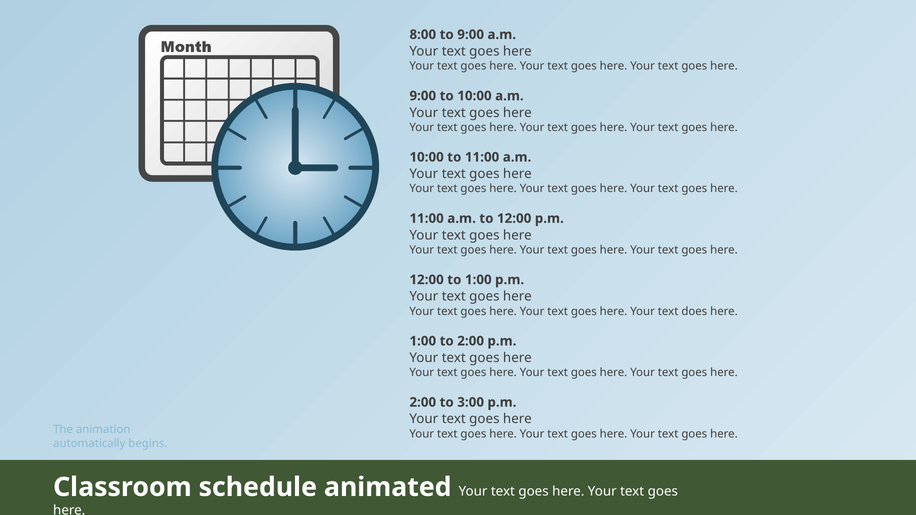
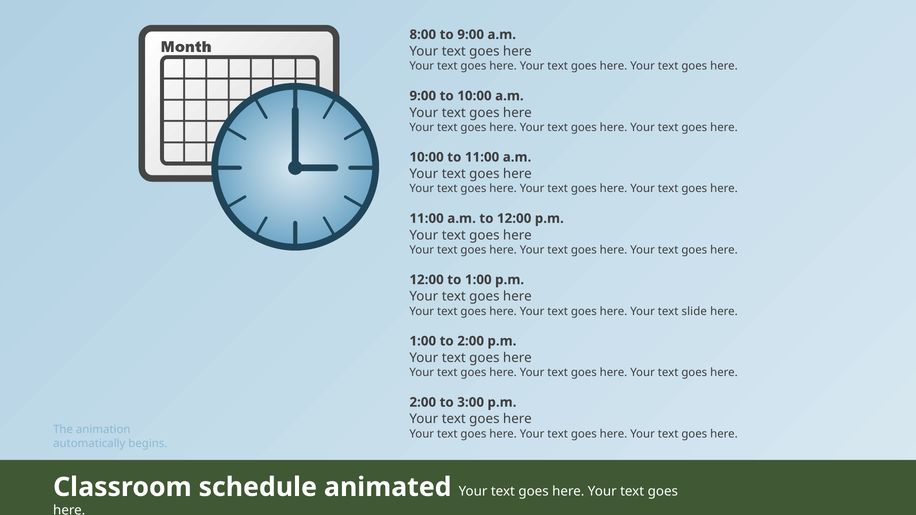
does: does -> slide
